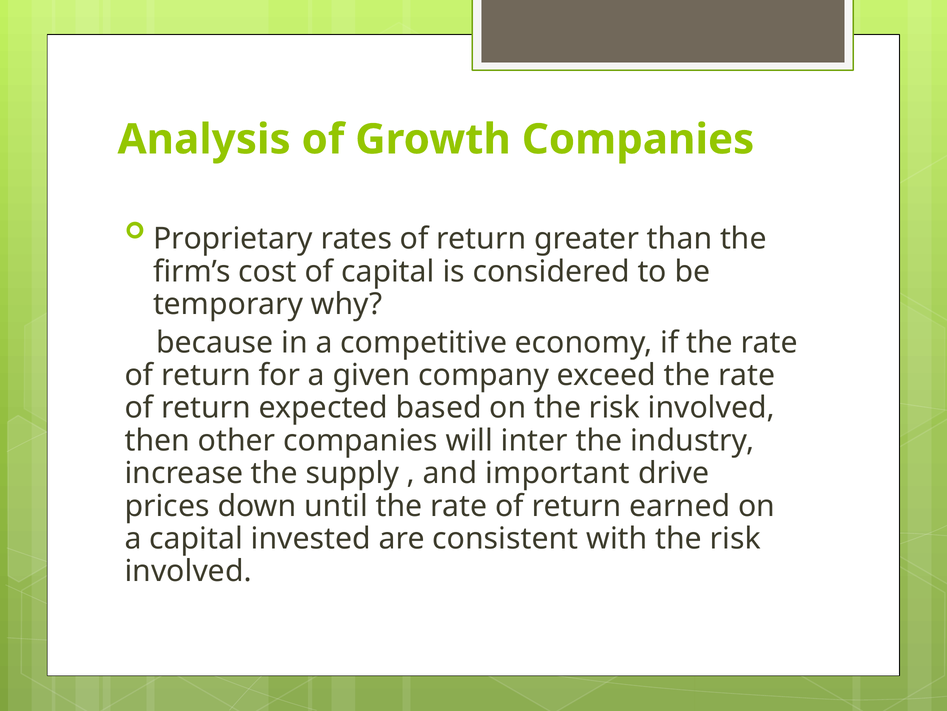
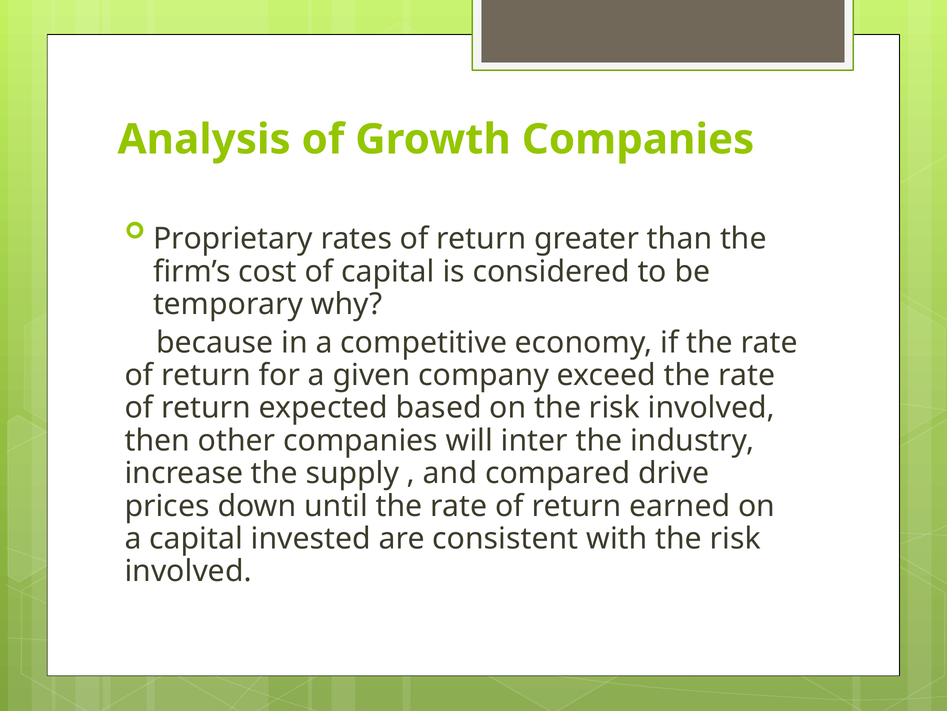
important: important -> compared
